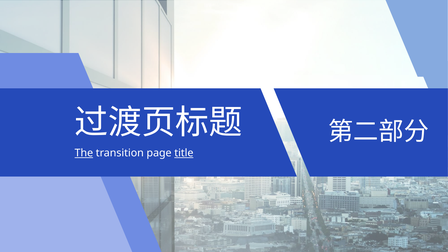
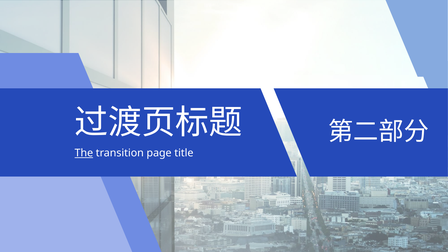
title underline: present -> none
